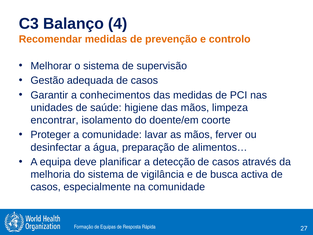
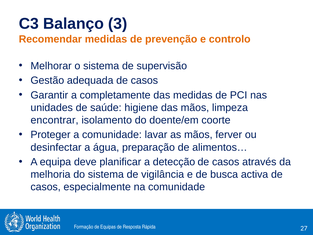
4: 4 -> 3
conhecimentos: conhecimentos -> completamente
